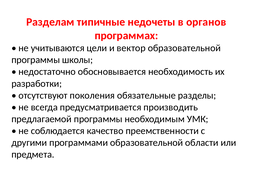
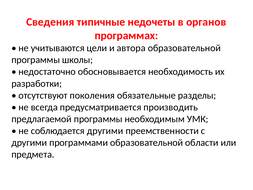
Разделам: Разделам -> Сведения
вектор: вектор -> автора
соблюдается качество: качество -> другими
